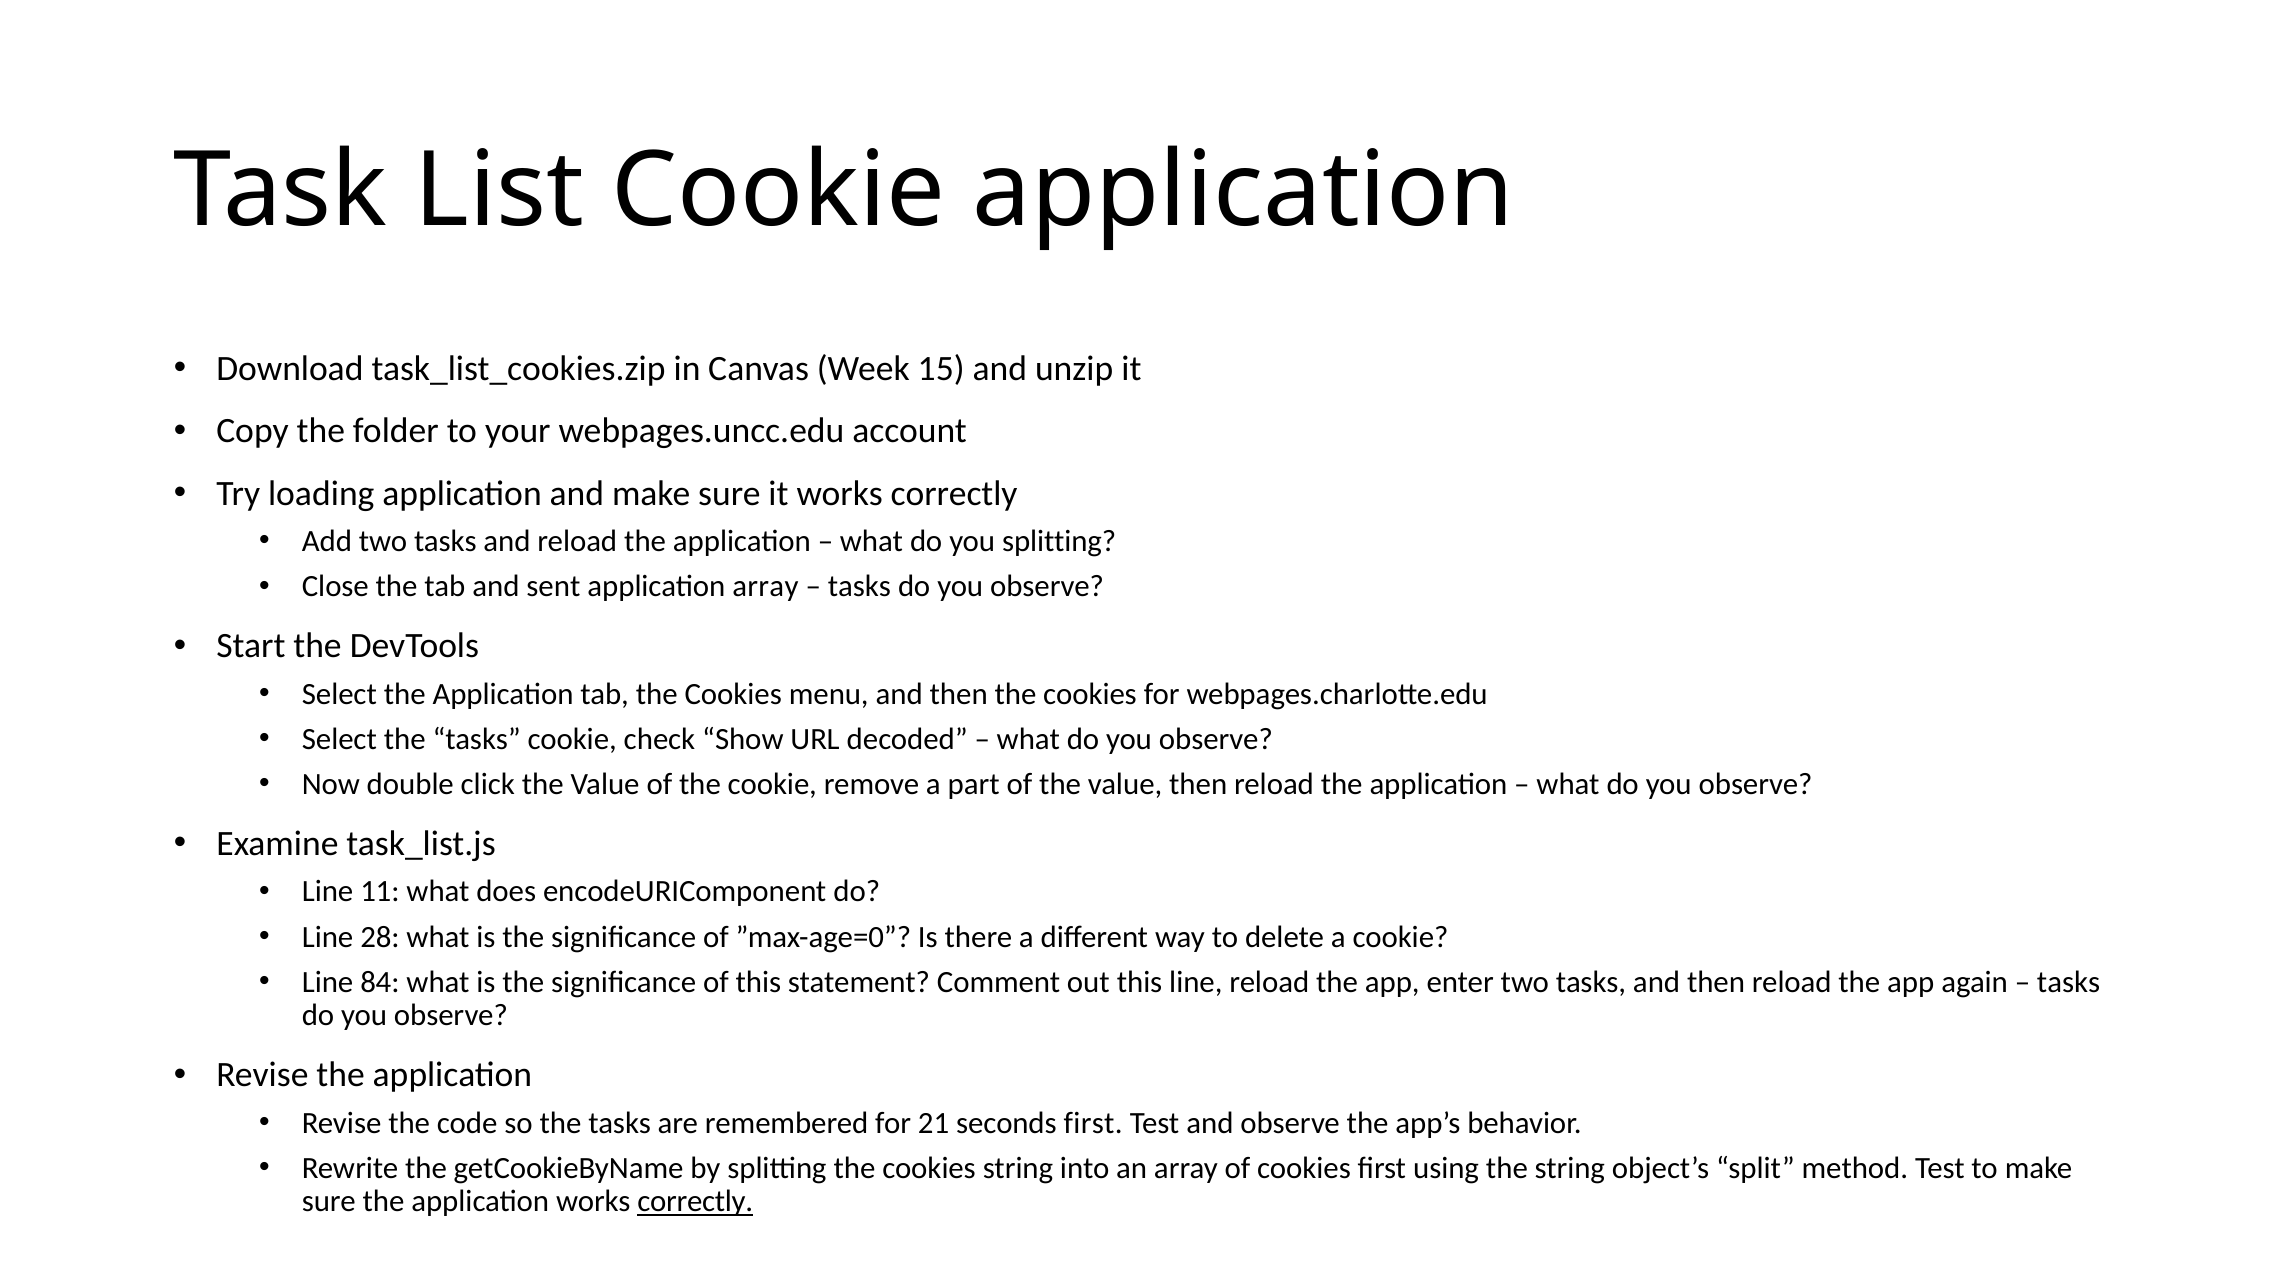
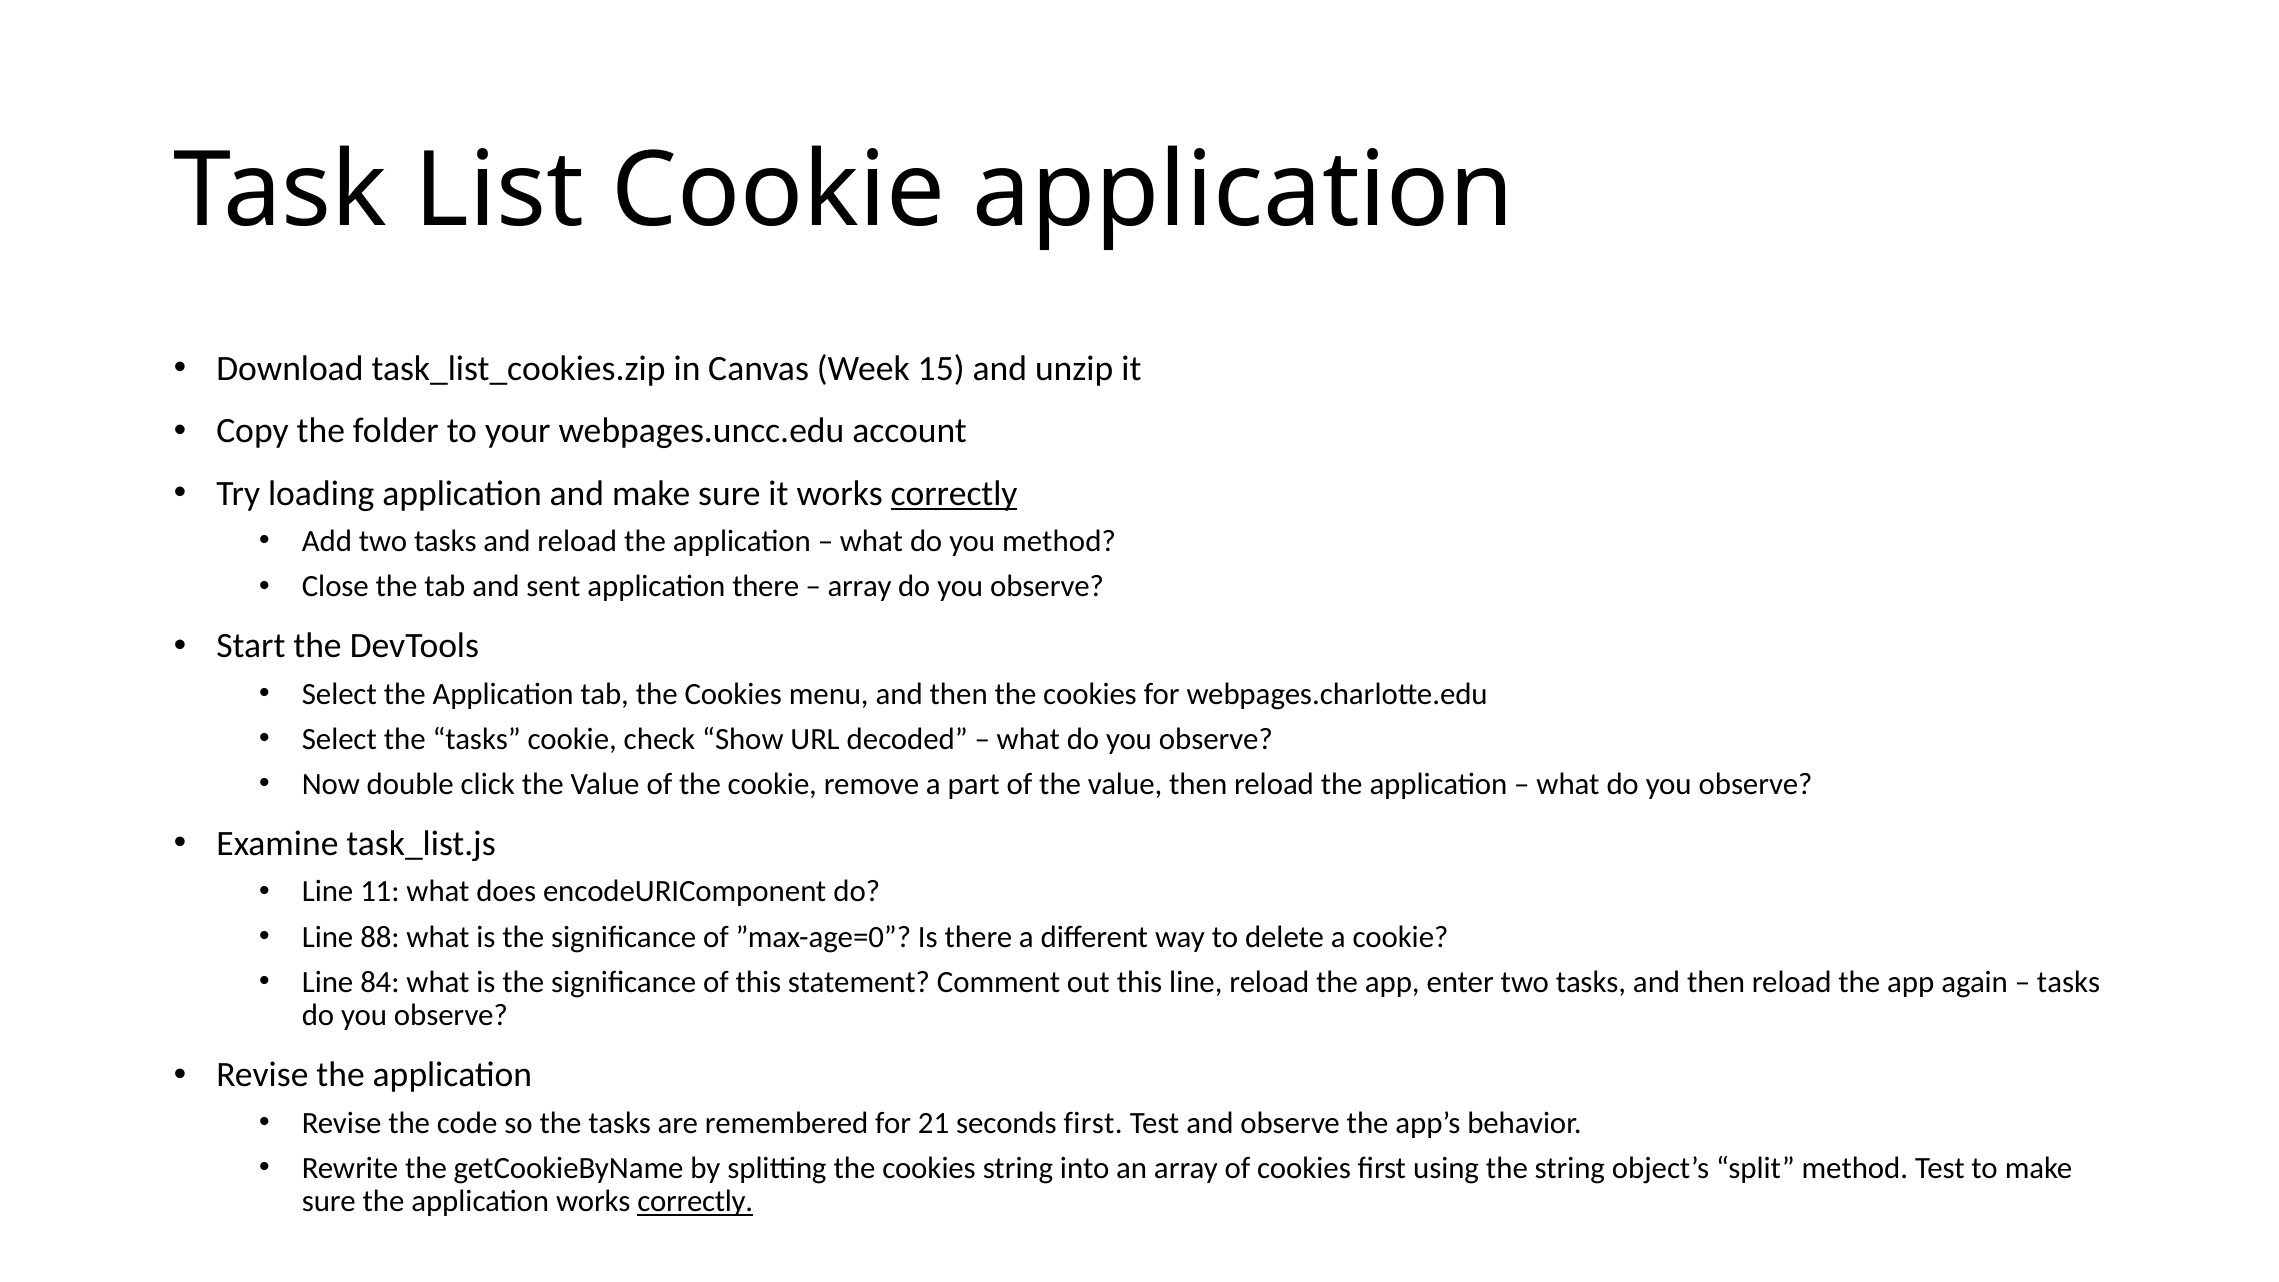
correctly at (954, 493) underline: none -> present
you splitting: splitting -> method
application array: array -> there
tasks at (859, 586): tasks -> array
28: 28 -> 88
